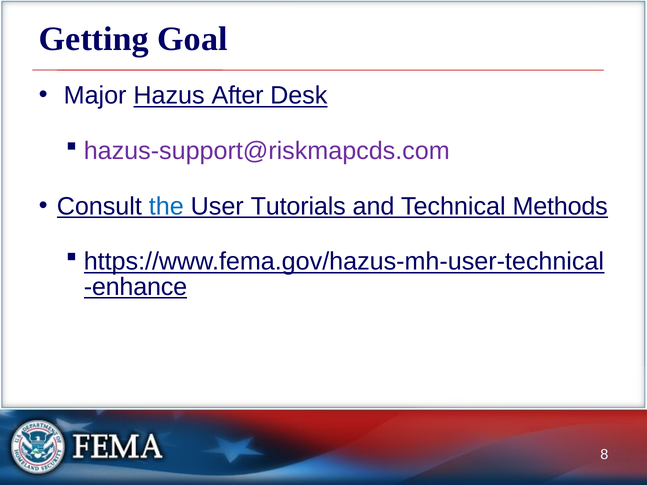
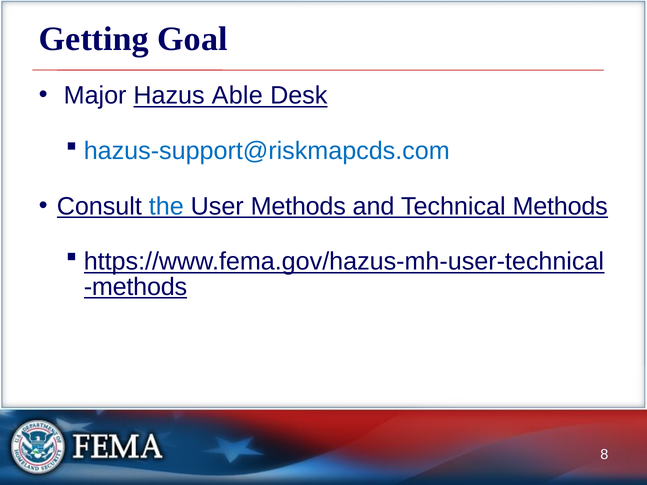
After: After -> Able
hazus-support@riskmapcds.com colour: purple -> blue
User Tutorials: Tutorials -> Methods
enhance at (135, 287): enhance -> methods
